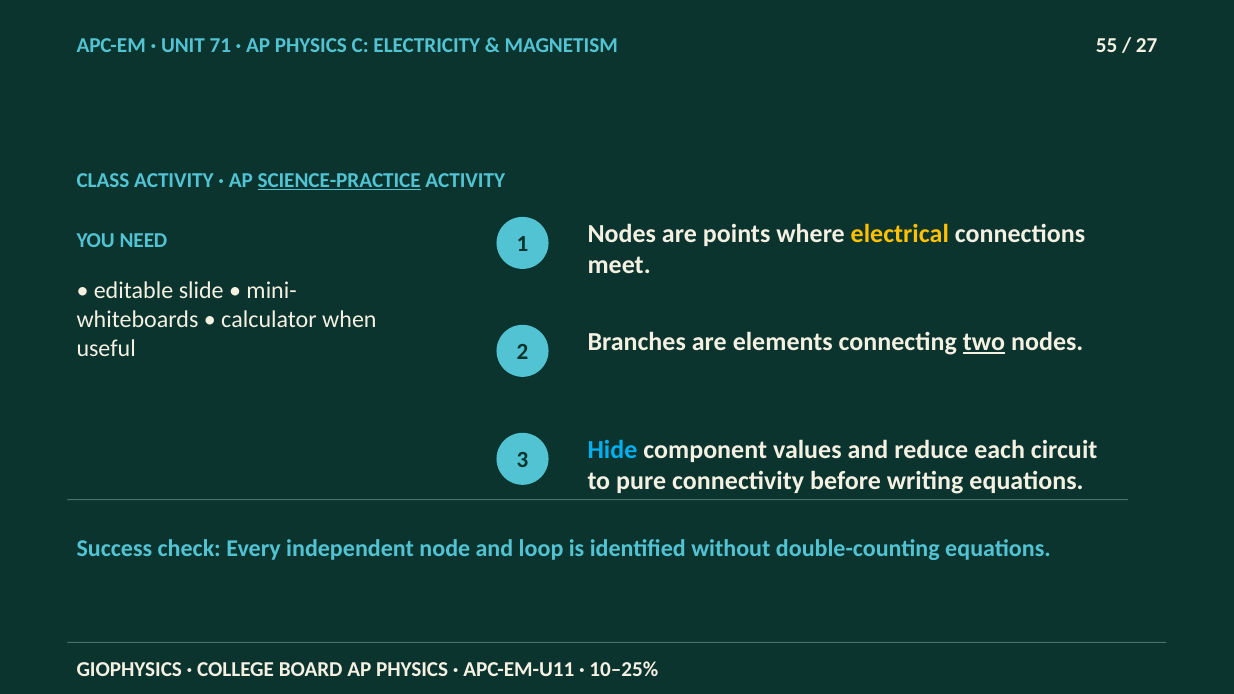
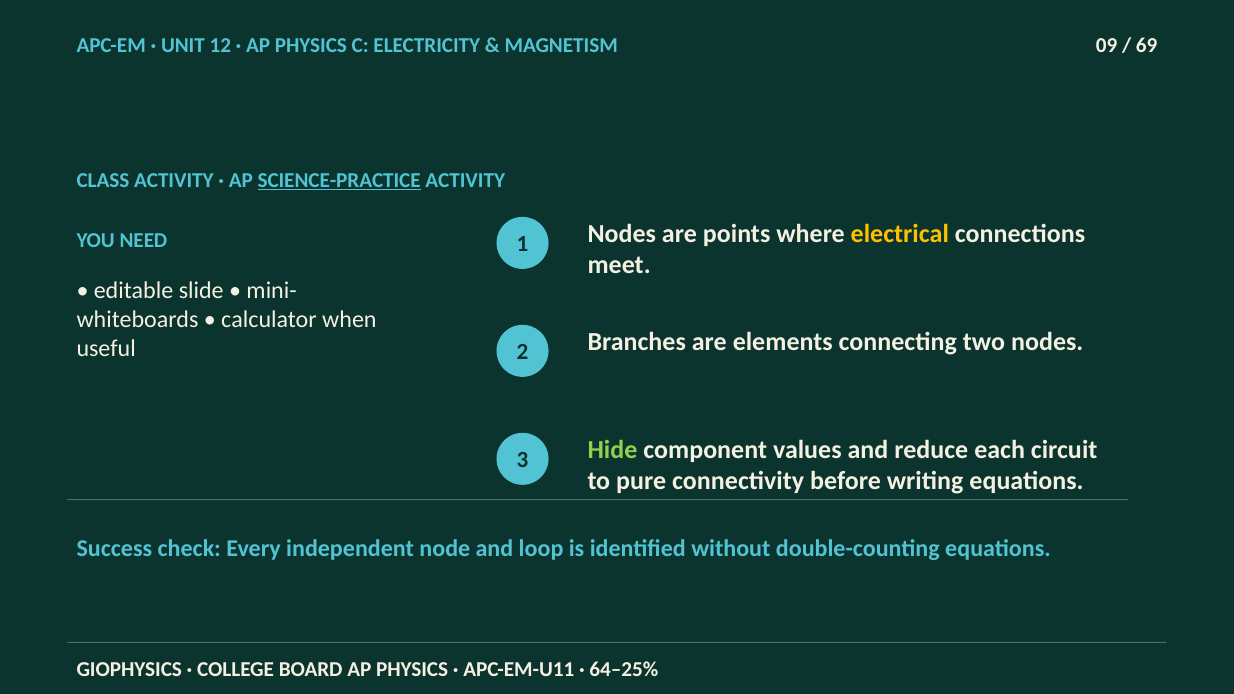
71: 71 -> 12
55: 55 -> 09
27: 27 -> 69
two underline: present -> none
Hide colour: light blue -> light green
10–25%: 10–25% -> 64–25%
